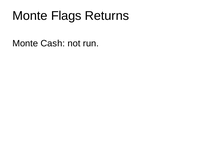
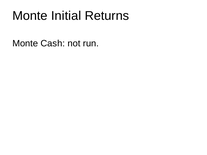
Flags: Flags -> Initial
